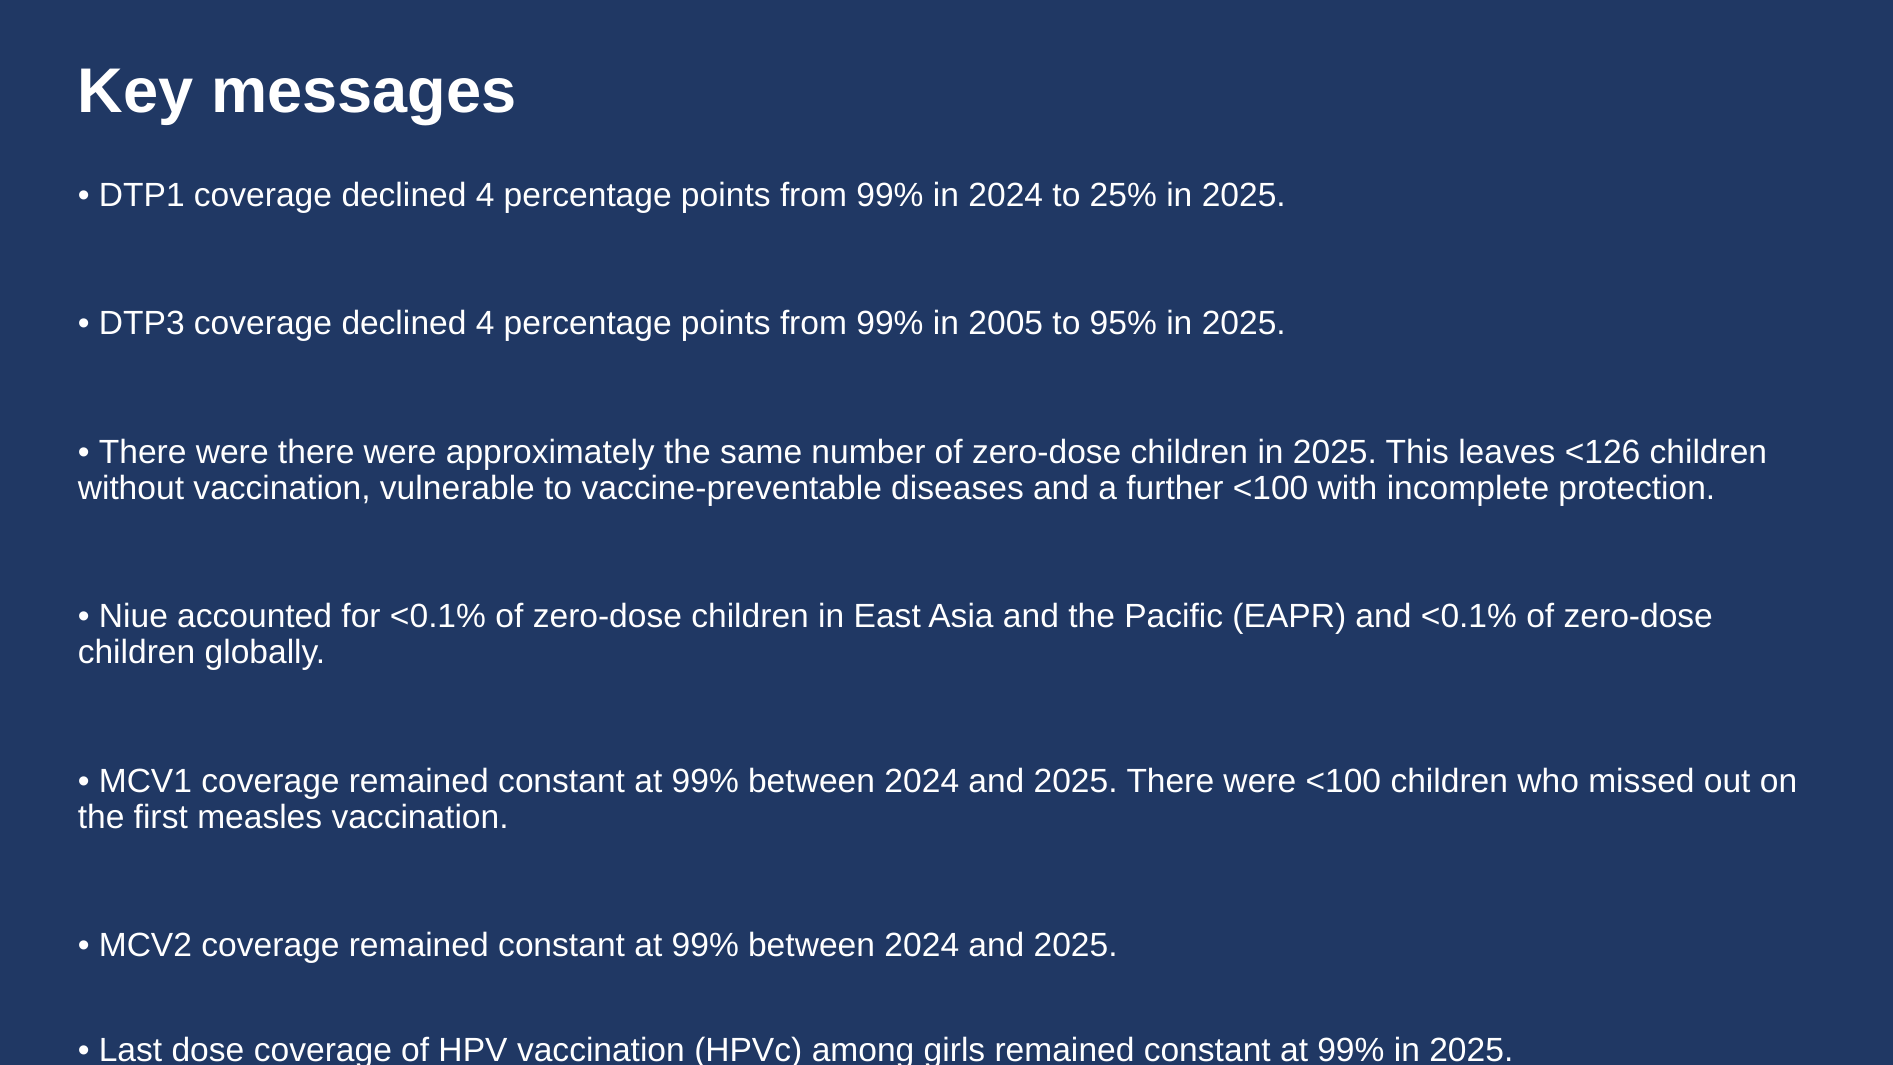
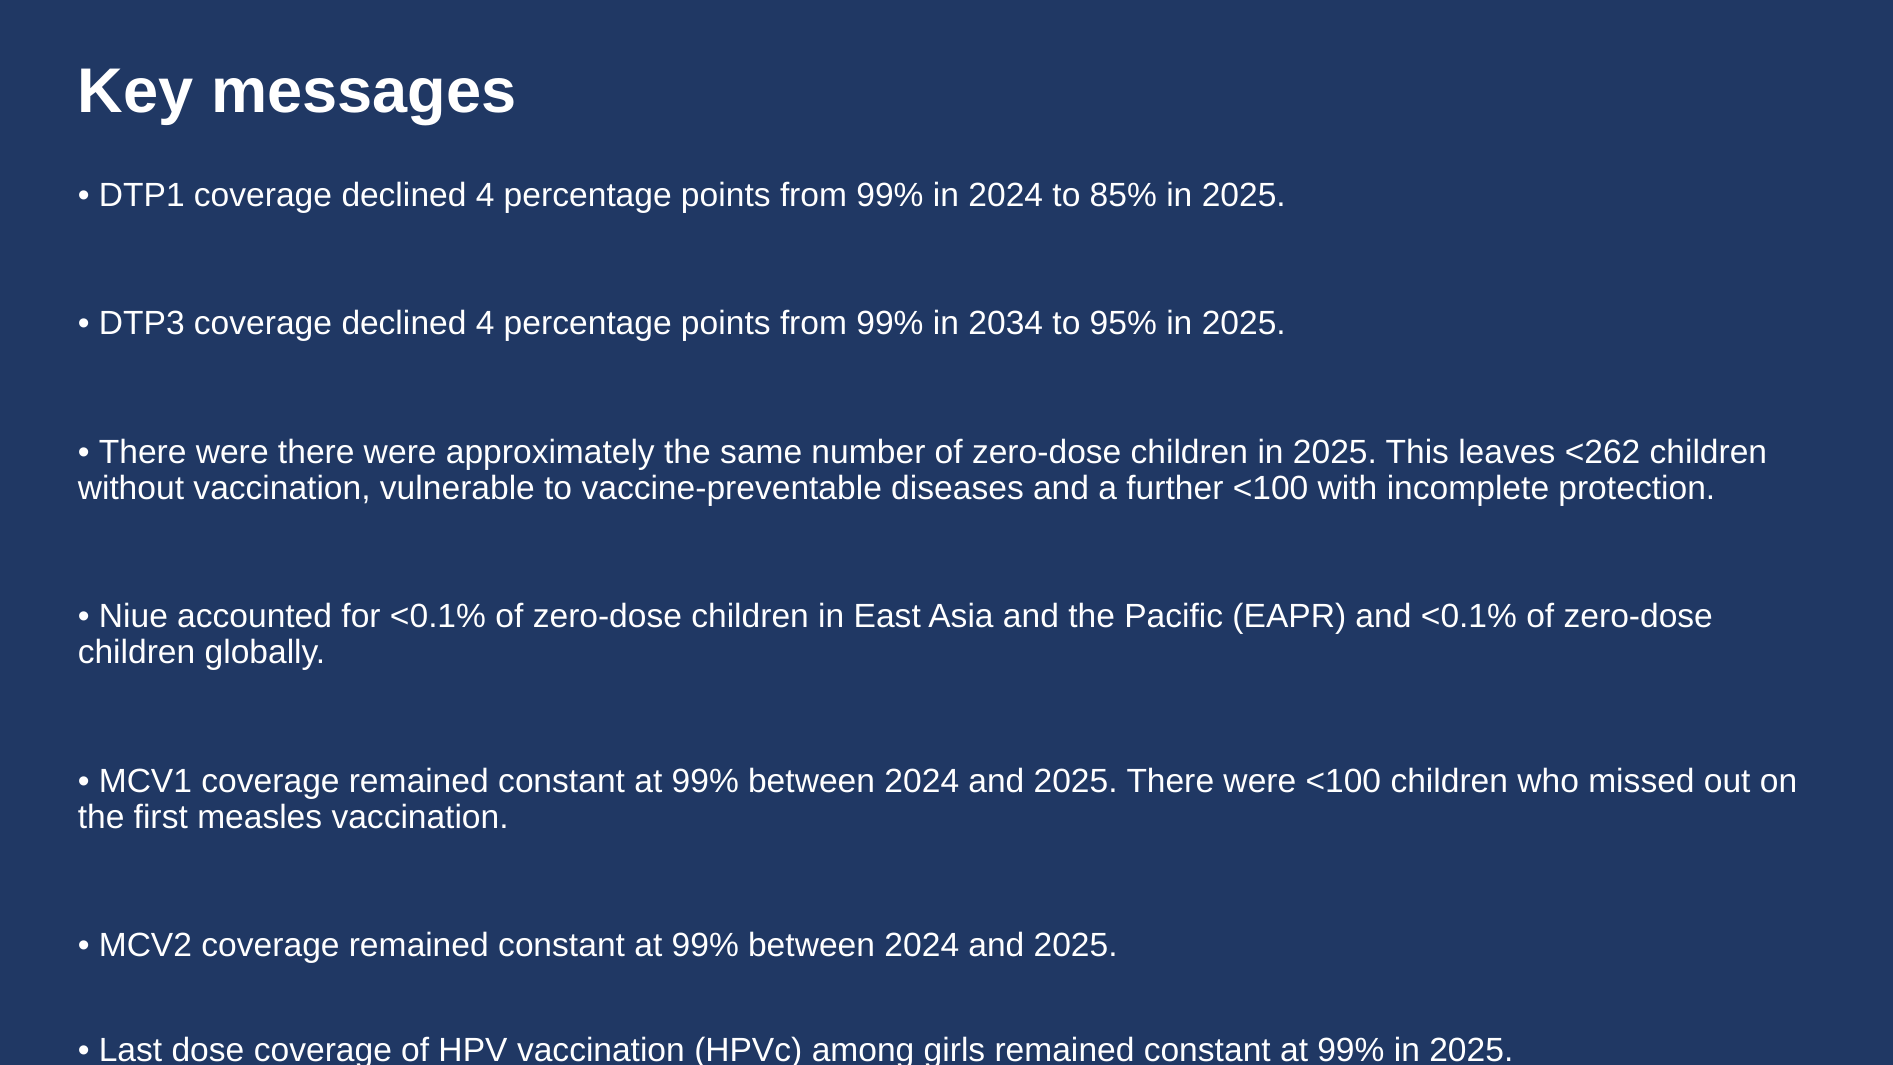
25%: 25% -> 85%
2005: 2005 -> 2034
<126: <126 -> <262
